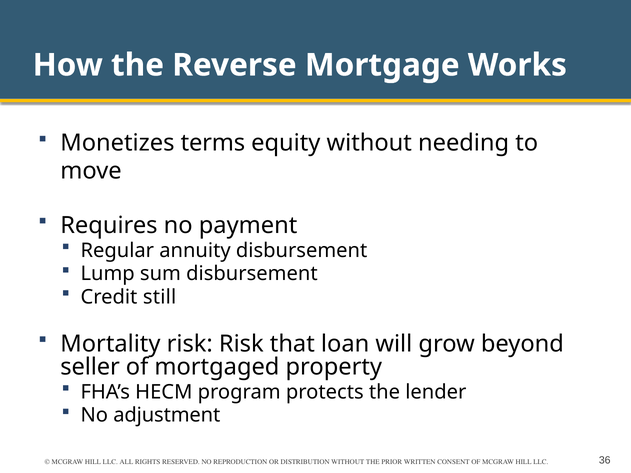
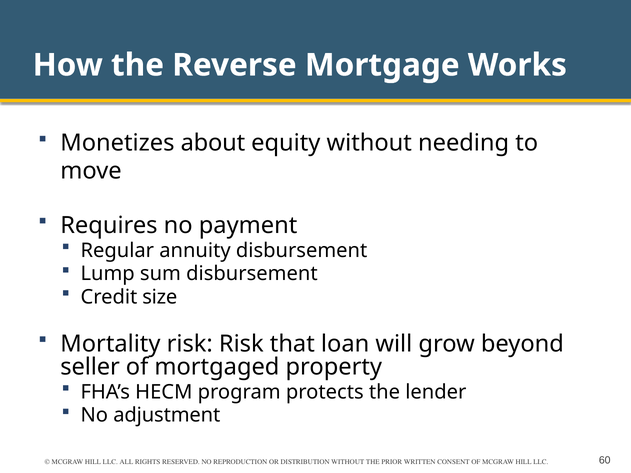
terms: terms -> about
still: still -> size
36: 36 -> 60
